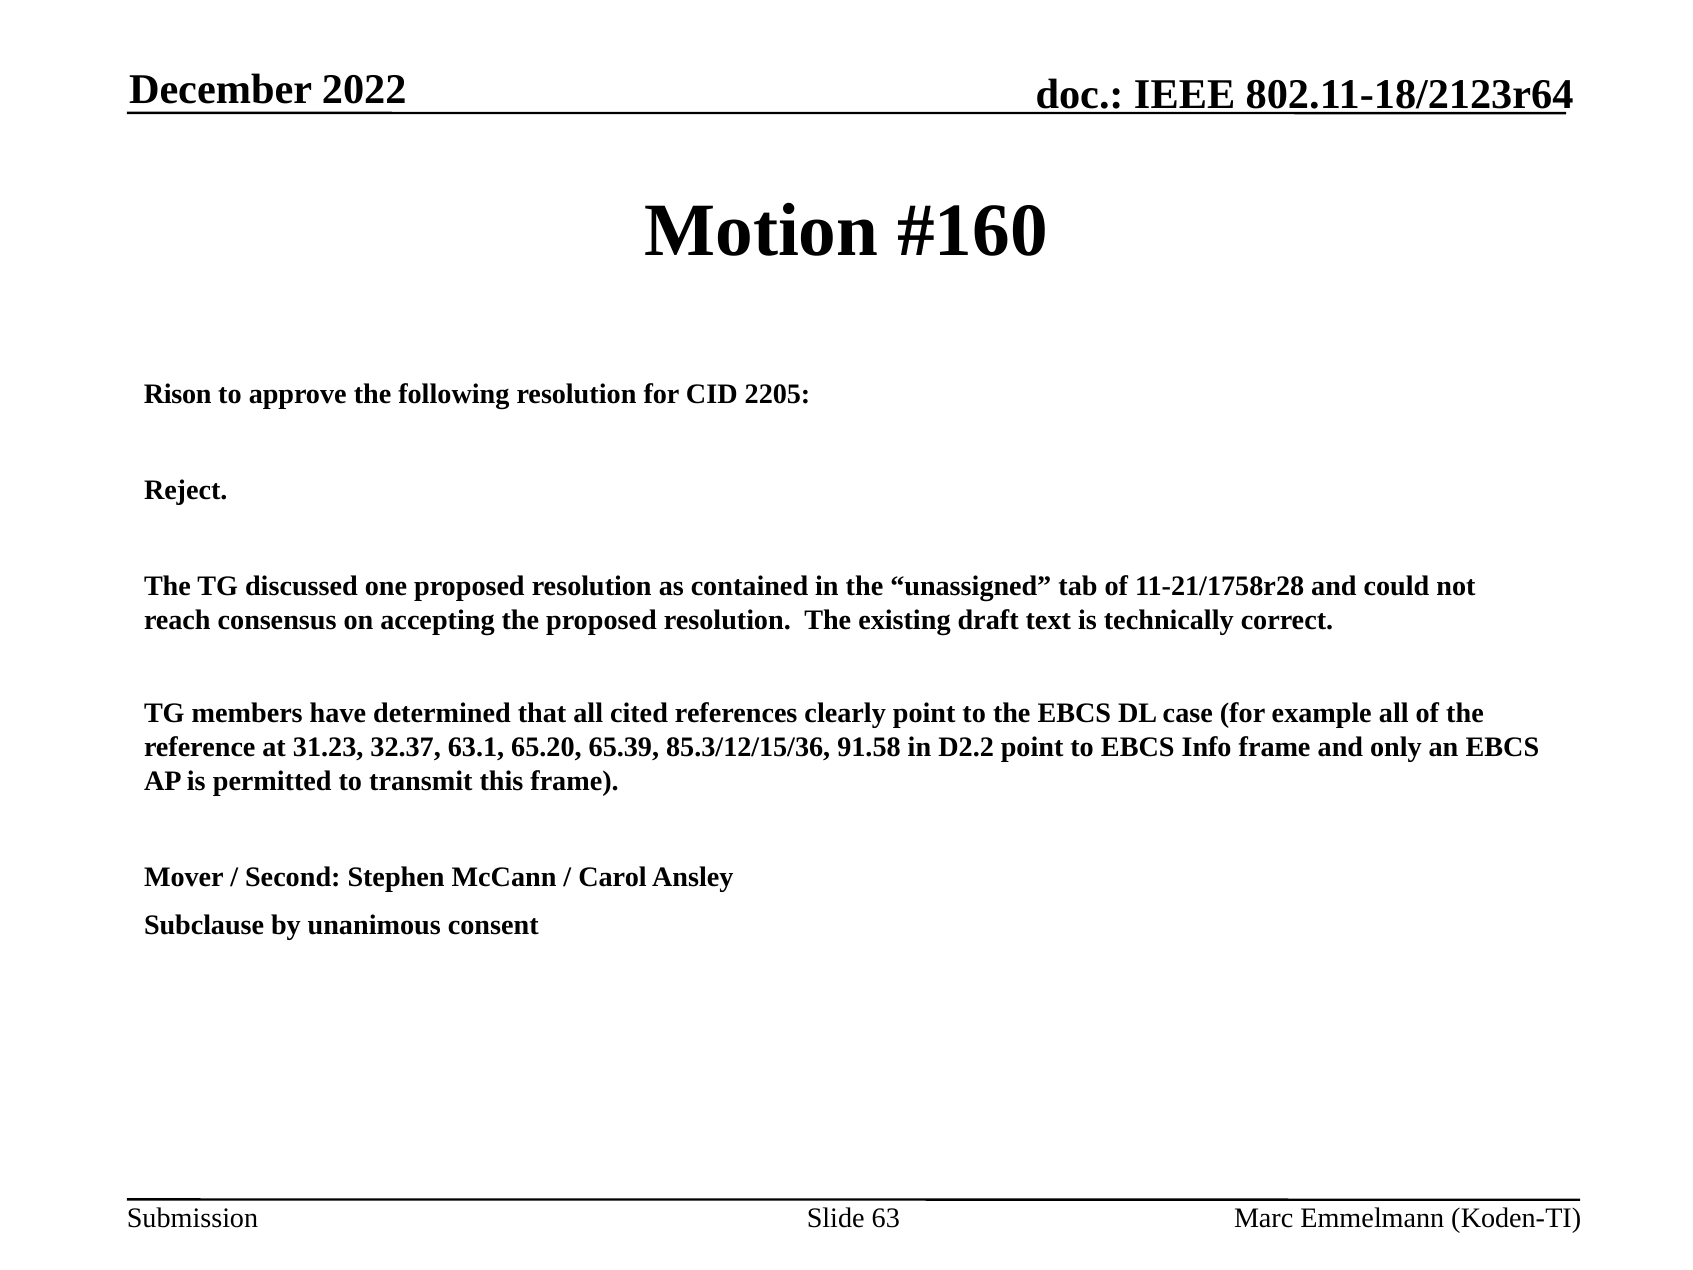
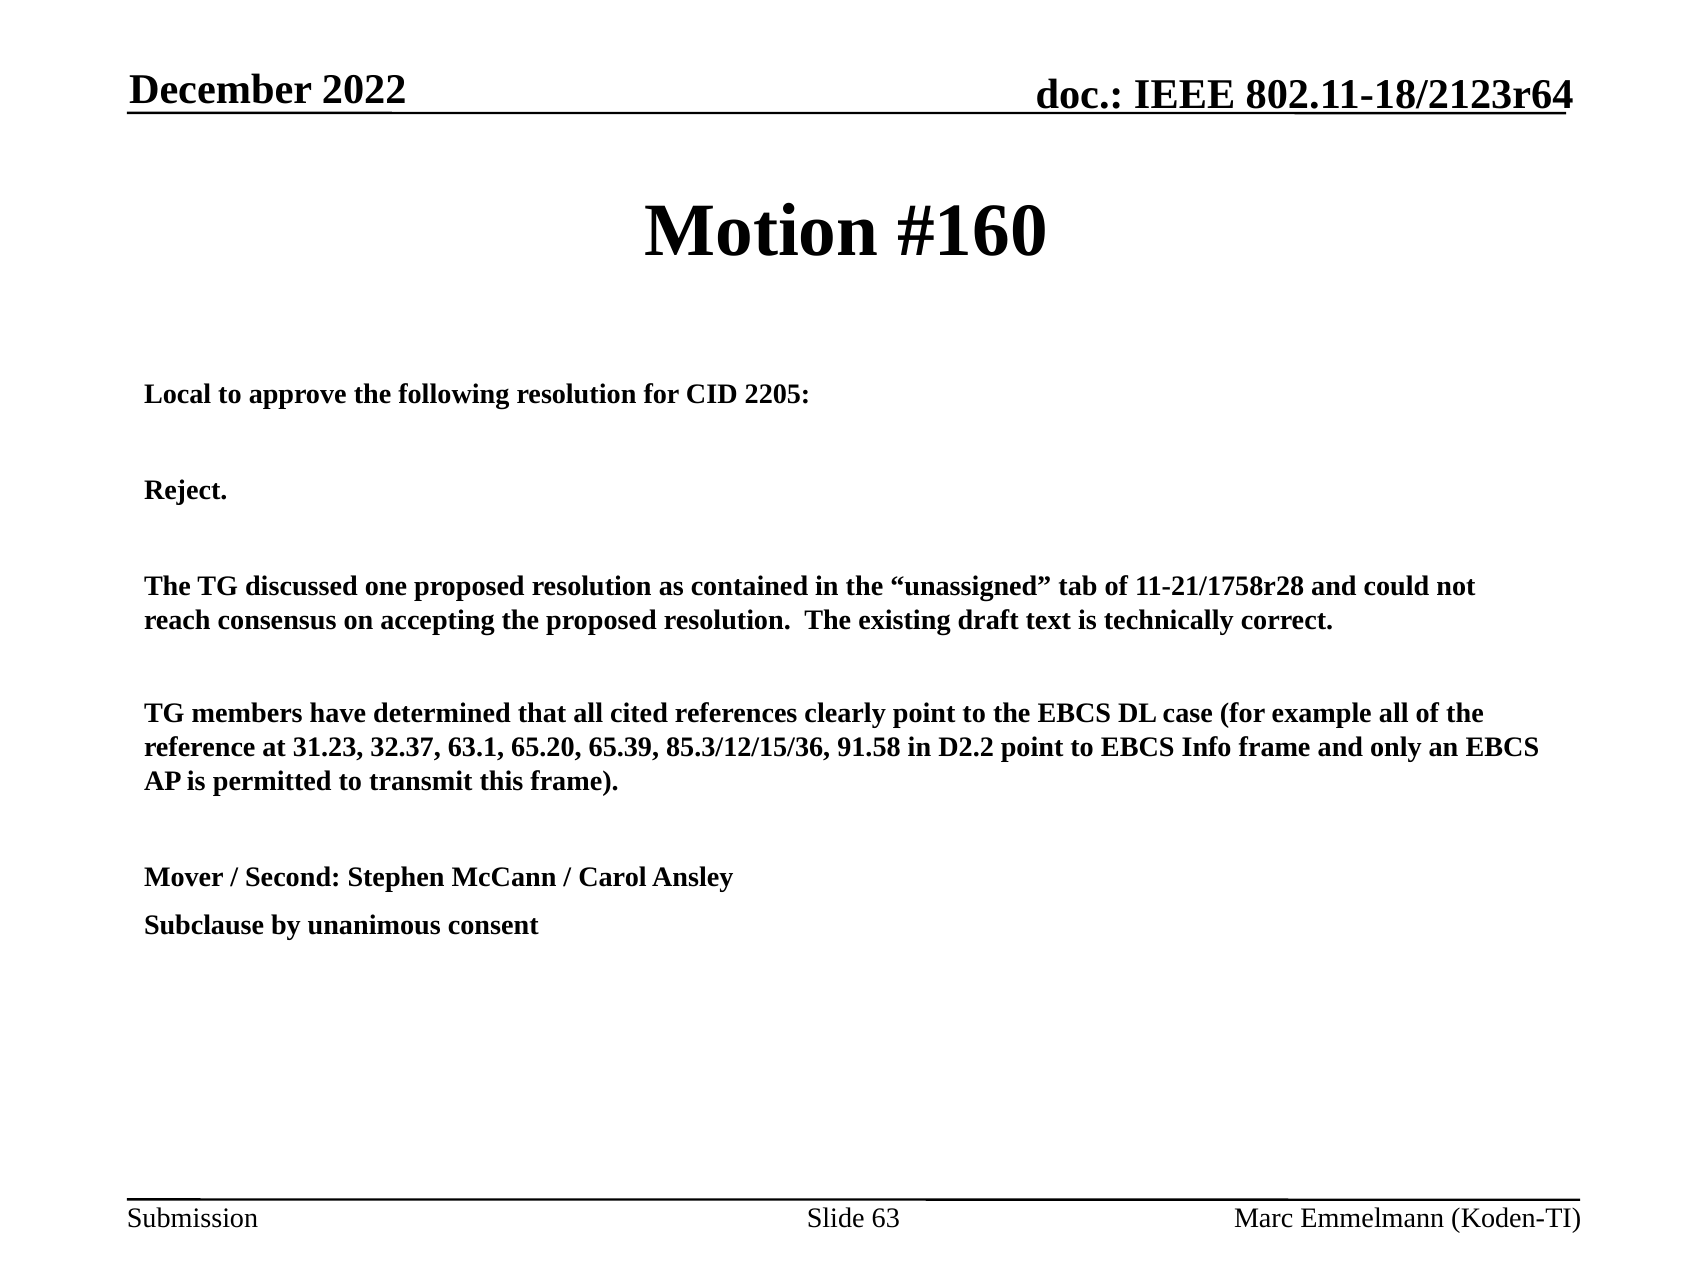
Rison: Rison -> Local
